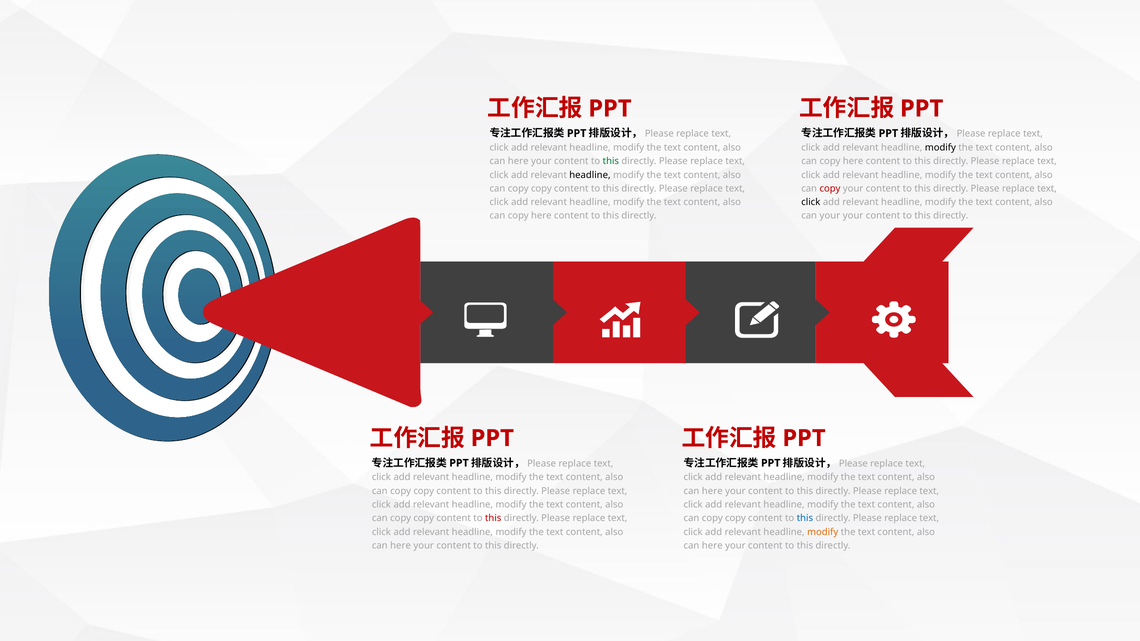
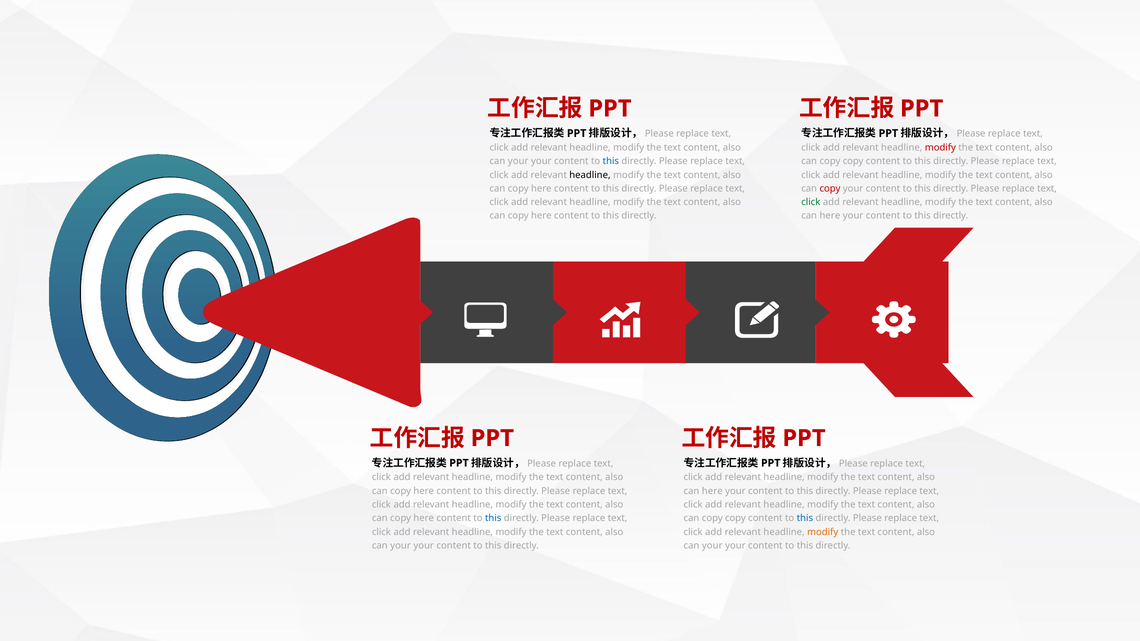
modify at (940, 148) colour: black -> red
here at (518, 161): here -> your
this at (611, 161) colour: green -> blue
here at (853, 161): here -> copy
copy at (541, 189): copy -> here
click at (811, 202) colour: black -> green
your at (830, 216): your -> here
copy at (424, 491): copy -> here
copy at (424, 518): copy -> here
this at (493, 518) colour: red -> blue
here at (401, 546): here -> your
here at (712, 546): here -> your
